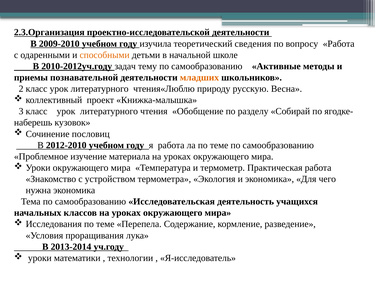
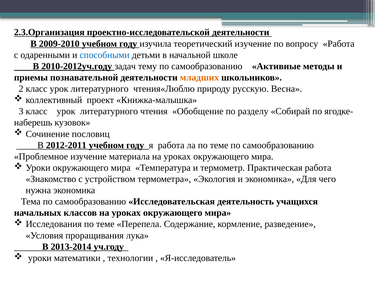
теоретический сведения: сведения -> изучение
способными colour: orange -> blue
2012-2010: 2012-2010 -> 2012-2011
